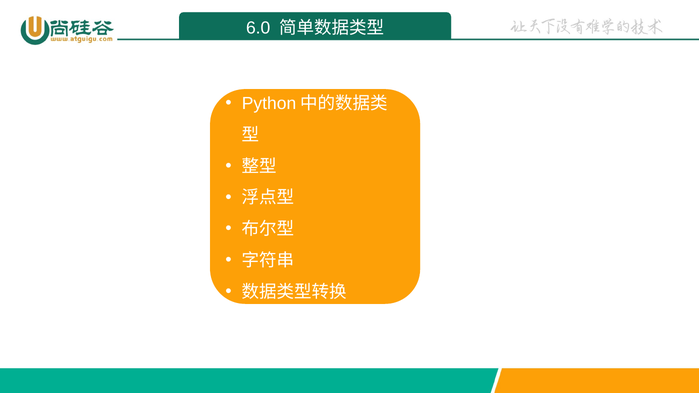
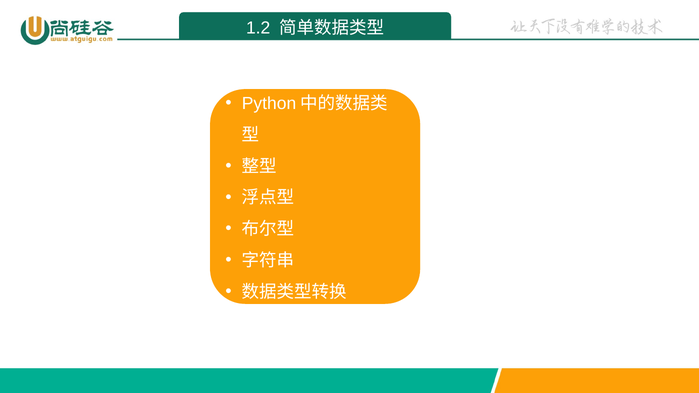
6.0: 6.0 -> 1.2
